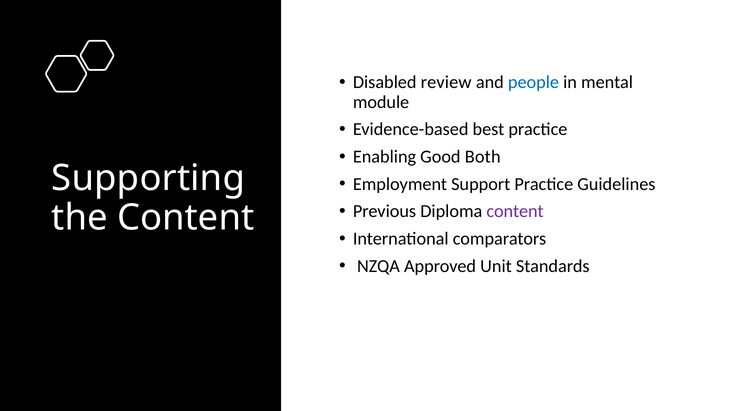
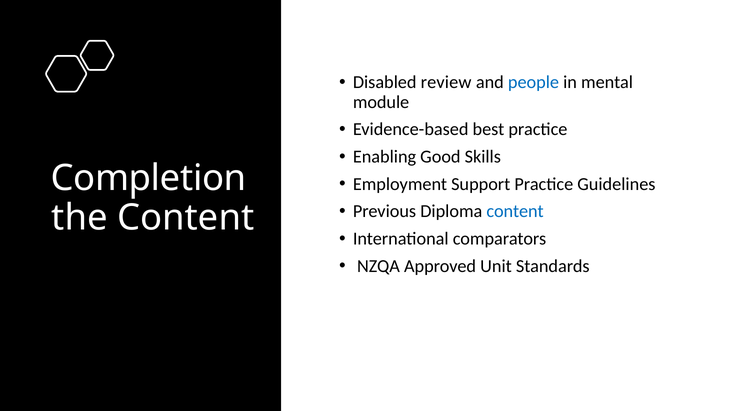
Both: Both -> Skills
Supporting: Supporting -> Completion
content at (515, 211) colour: purple -> blue
